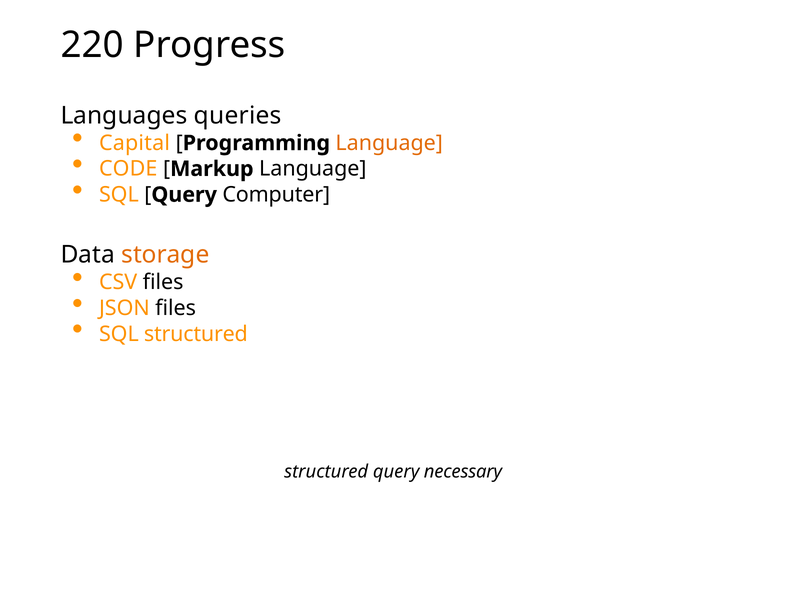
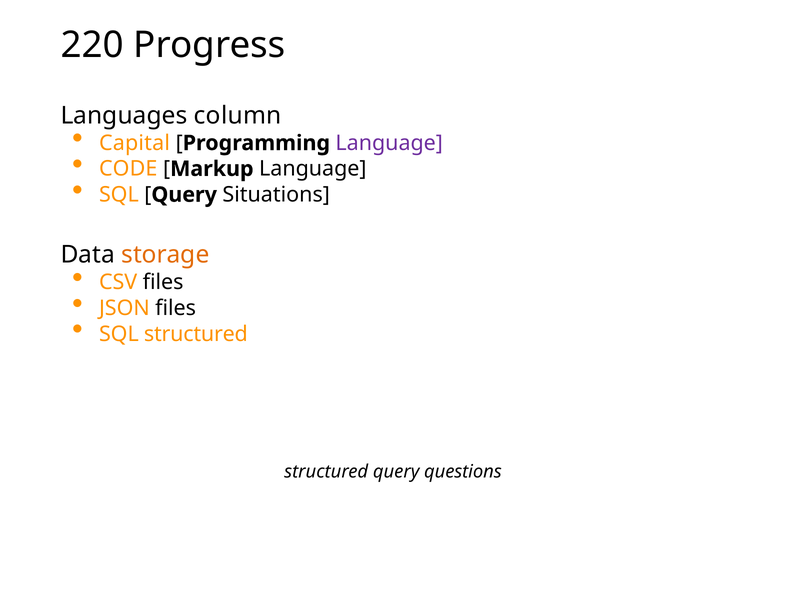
queries: queries -> column
Language at (389, 143) colour: orange -> purple
Computer: Computer -> Situations
necessary: necessary -> questions
